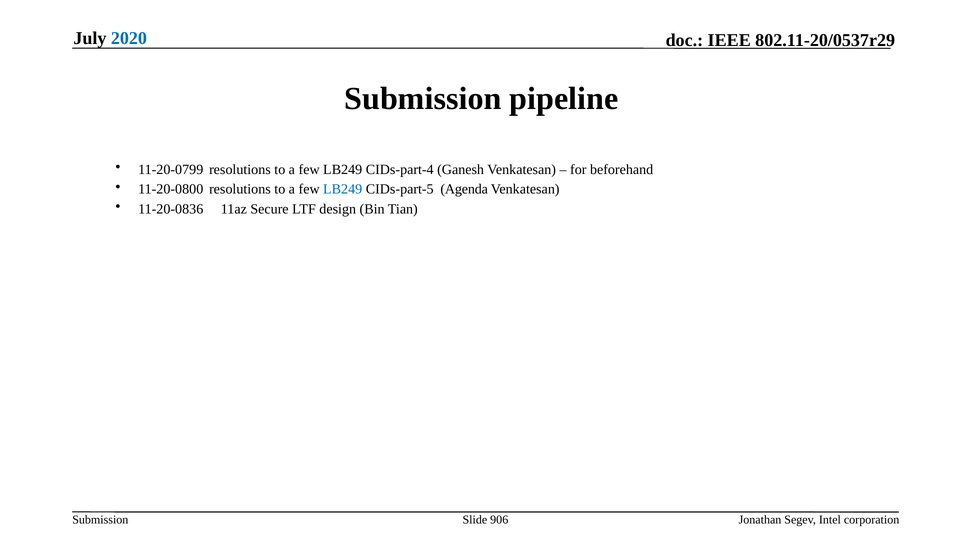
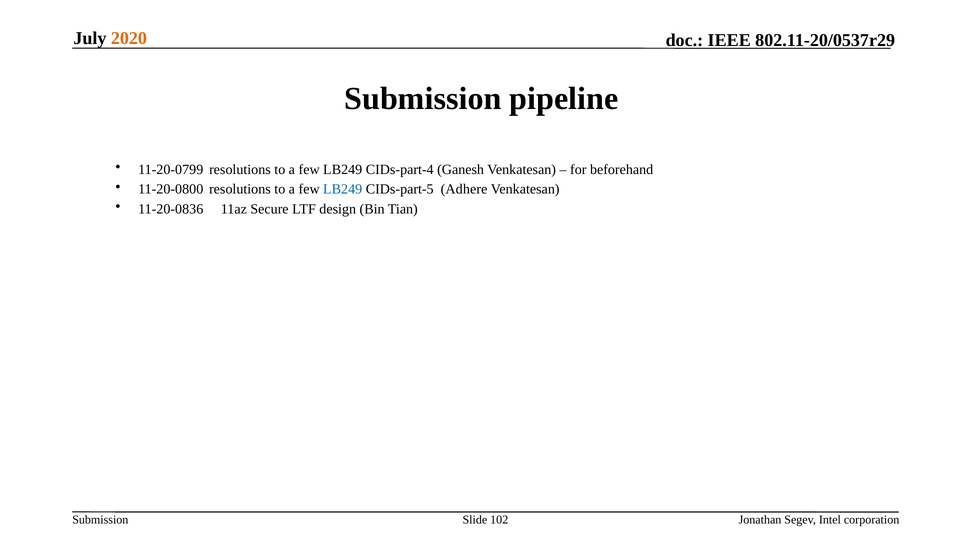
2020 colour: blue -> orange
Agenda: Agenda -> Adhere
906: 906 -> 102
